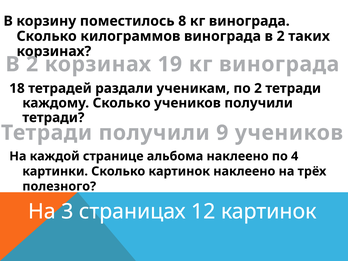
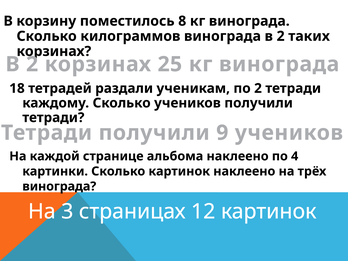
19: 19 -> 25
полезного at (59, 186): полезного -> винограда
